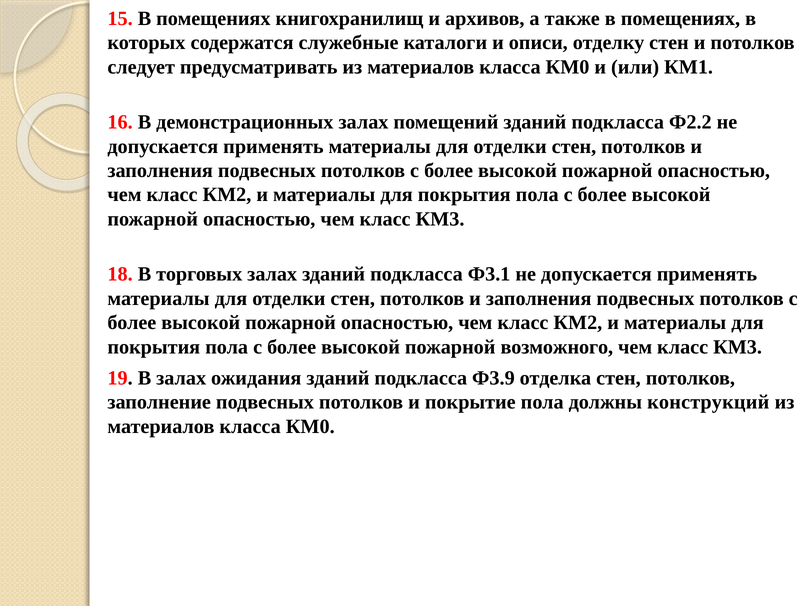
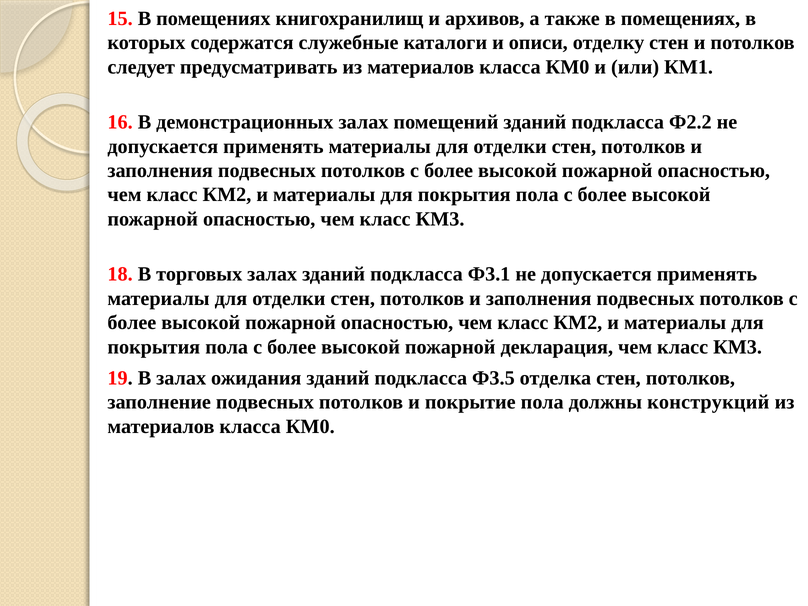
возможного: возможного -> декларация
Ф3.9: Ф3.9 -> Ф3.5
